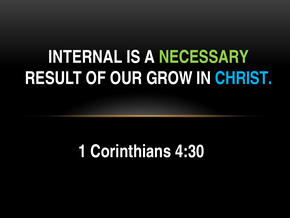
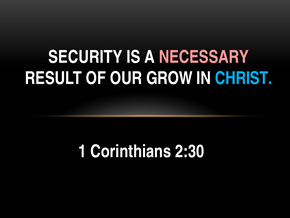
INTERNAL: INTERNAL -> SECURITY
NECESSARY colour: light green -> pink
4:30: 4:30 -> 2:30
